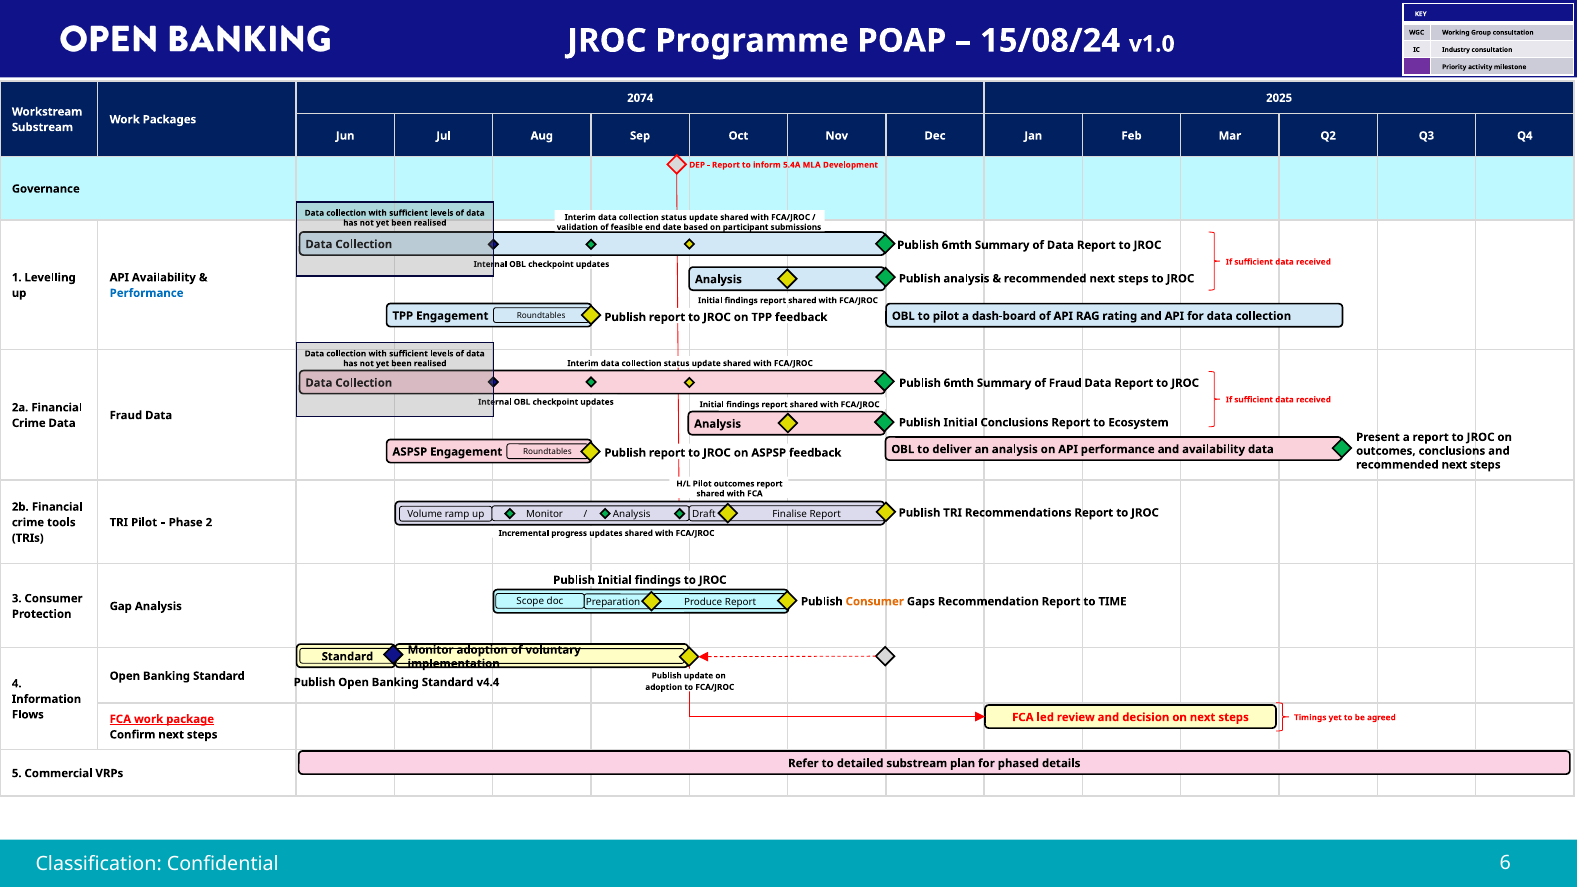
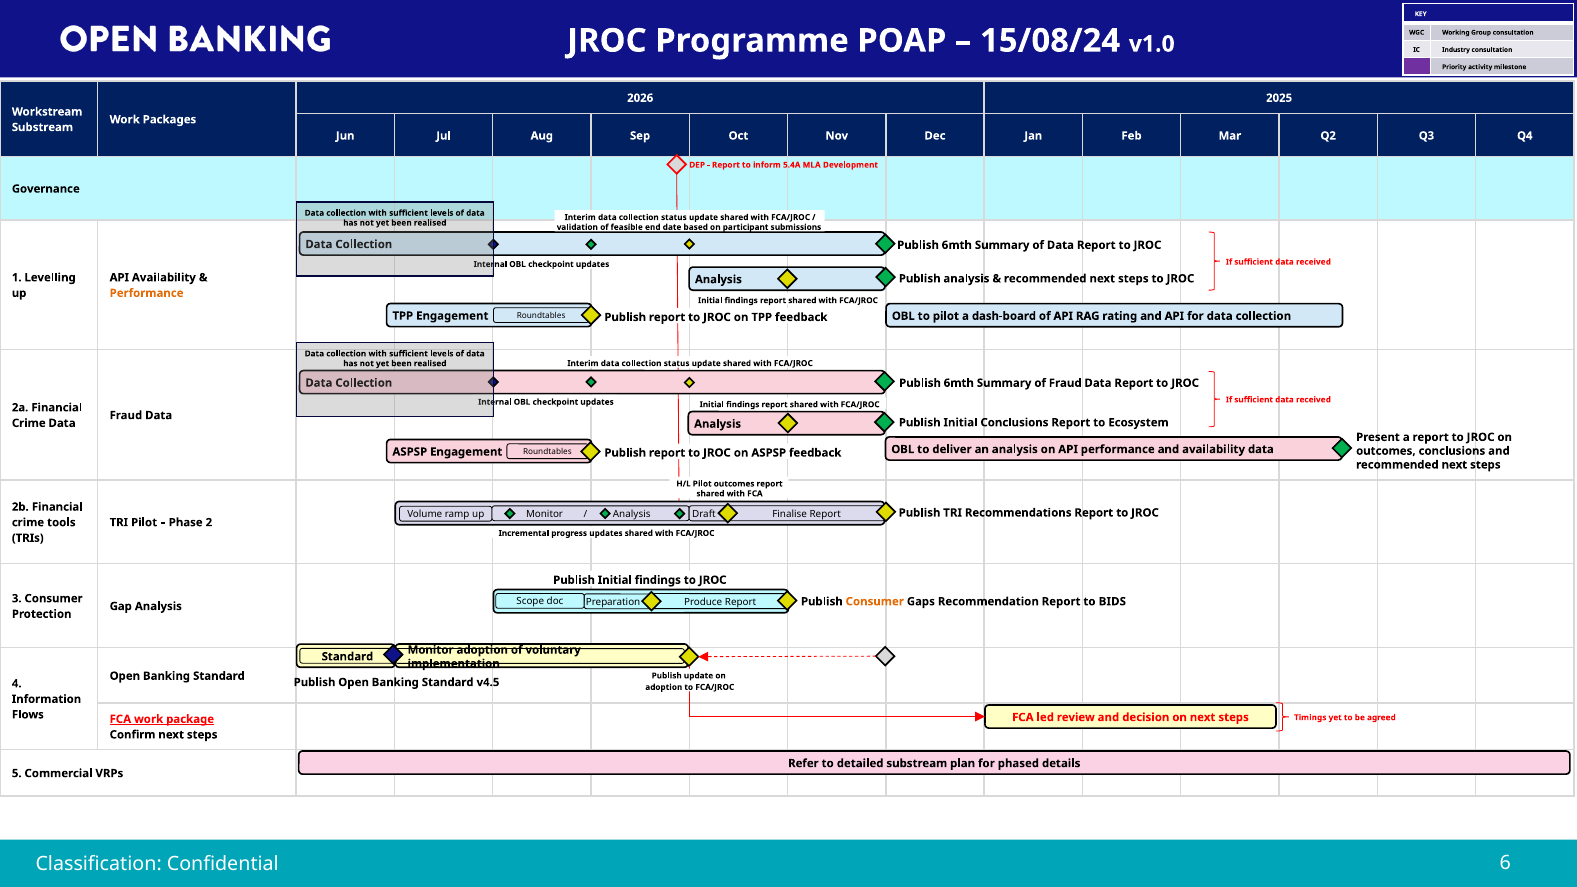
2074: 2074 -> 2026
Performance at (147, 293) colour: blue -> orange
TIME: TIME -> BIDS
v4.4: v4.4 -> v4.5
